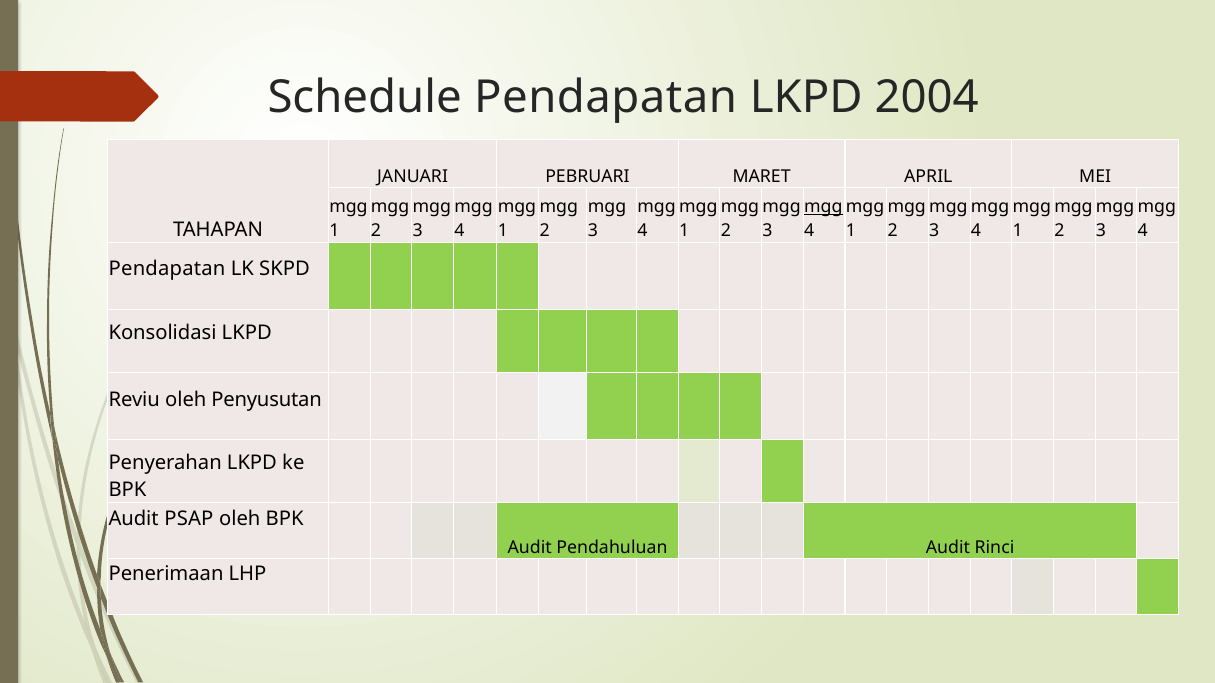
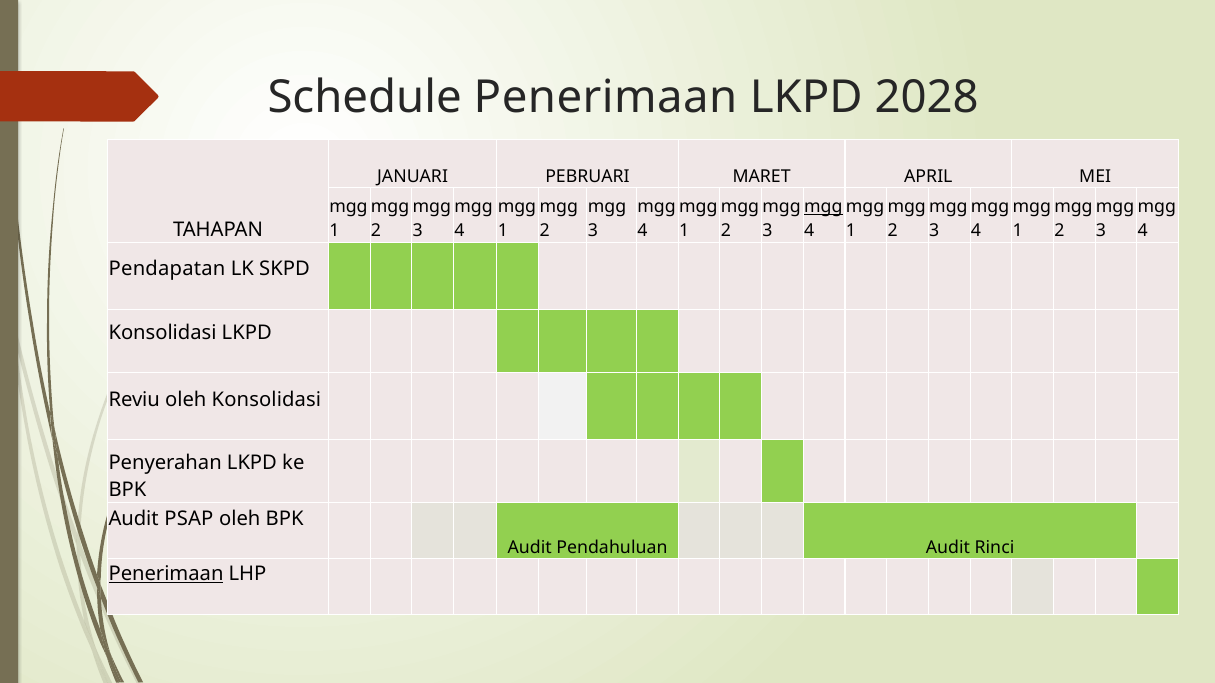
Schedule Pendapatan: Pendapatan -> Penerimaan
2004: 2004 -> 2028
oleh Penyusutan: Penyusutan -> Konsolidasi
Penerimaan at (166, 575) underline: none -> present
